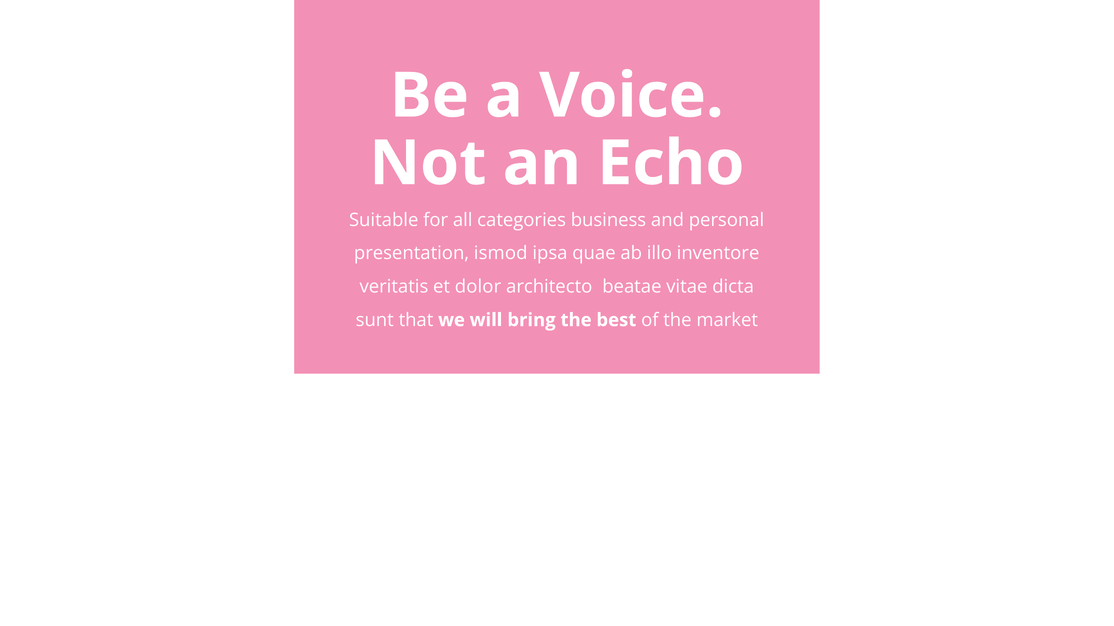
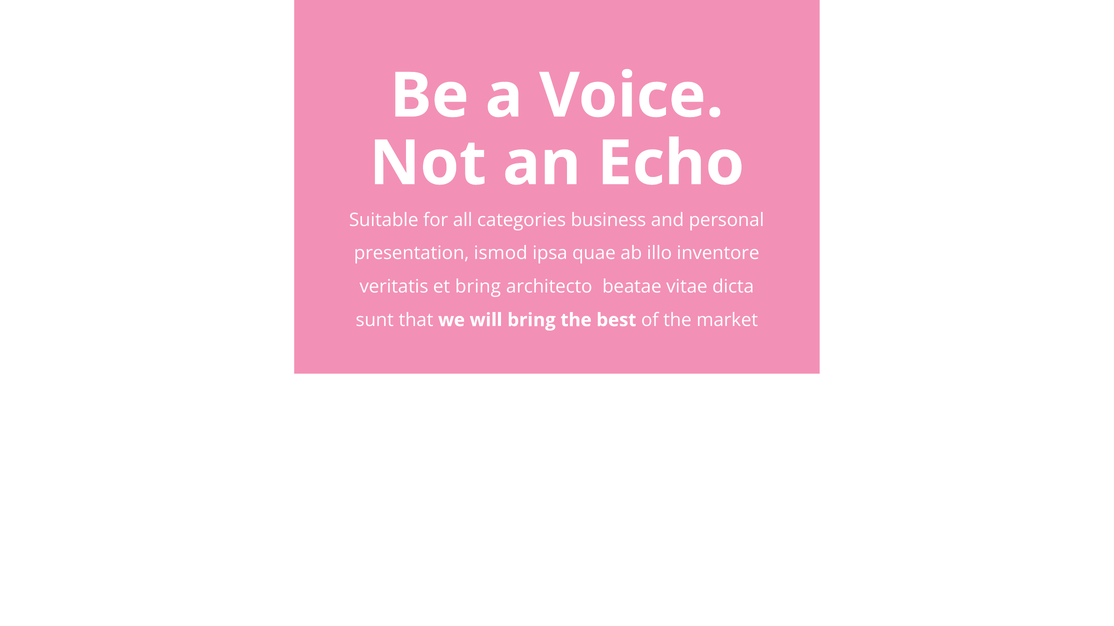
et dolor: dolor -> bring
